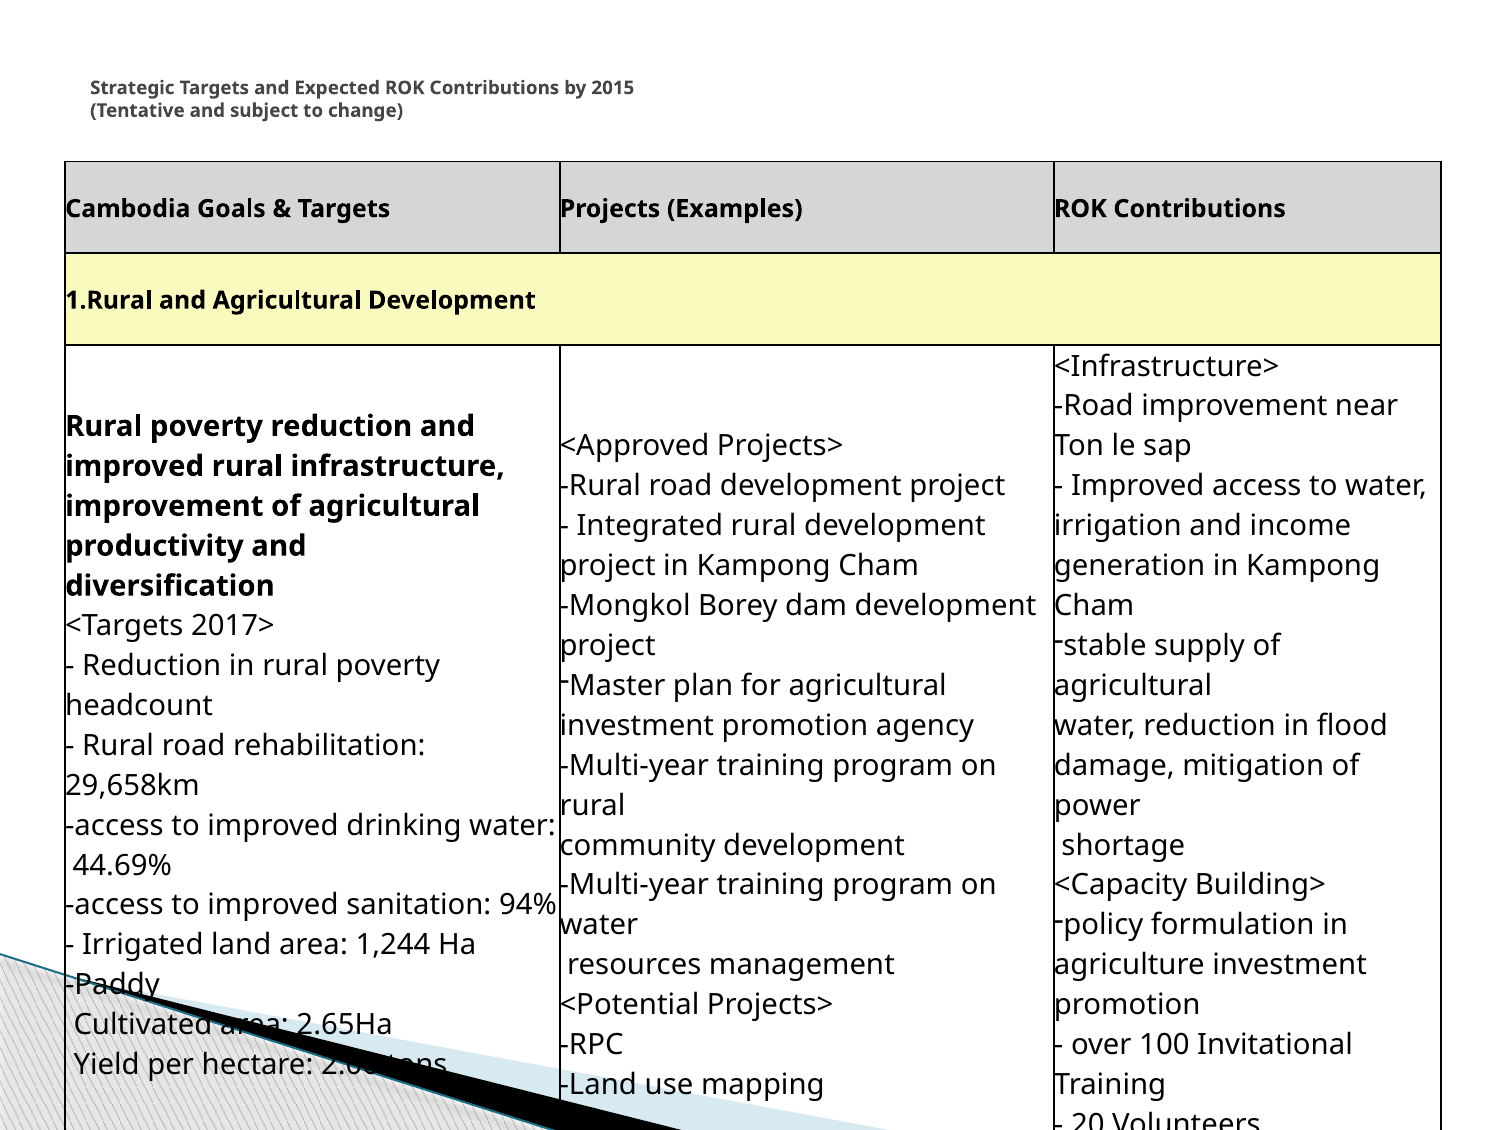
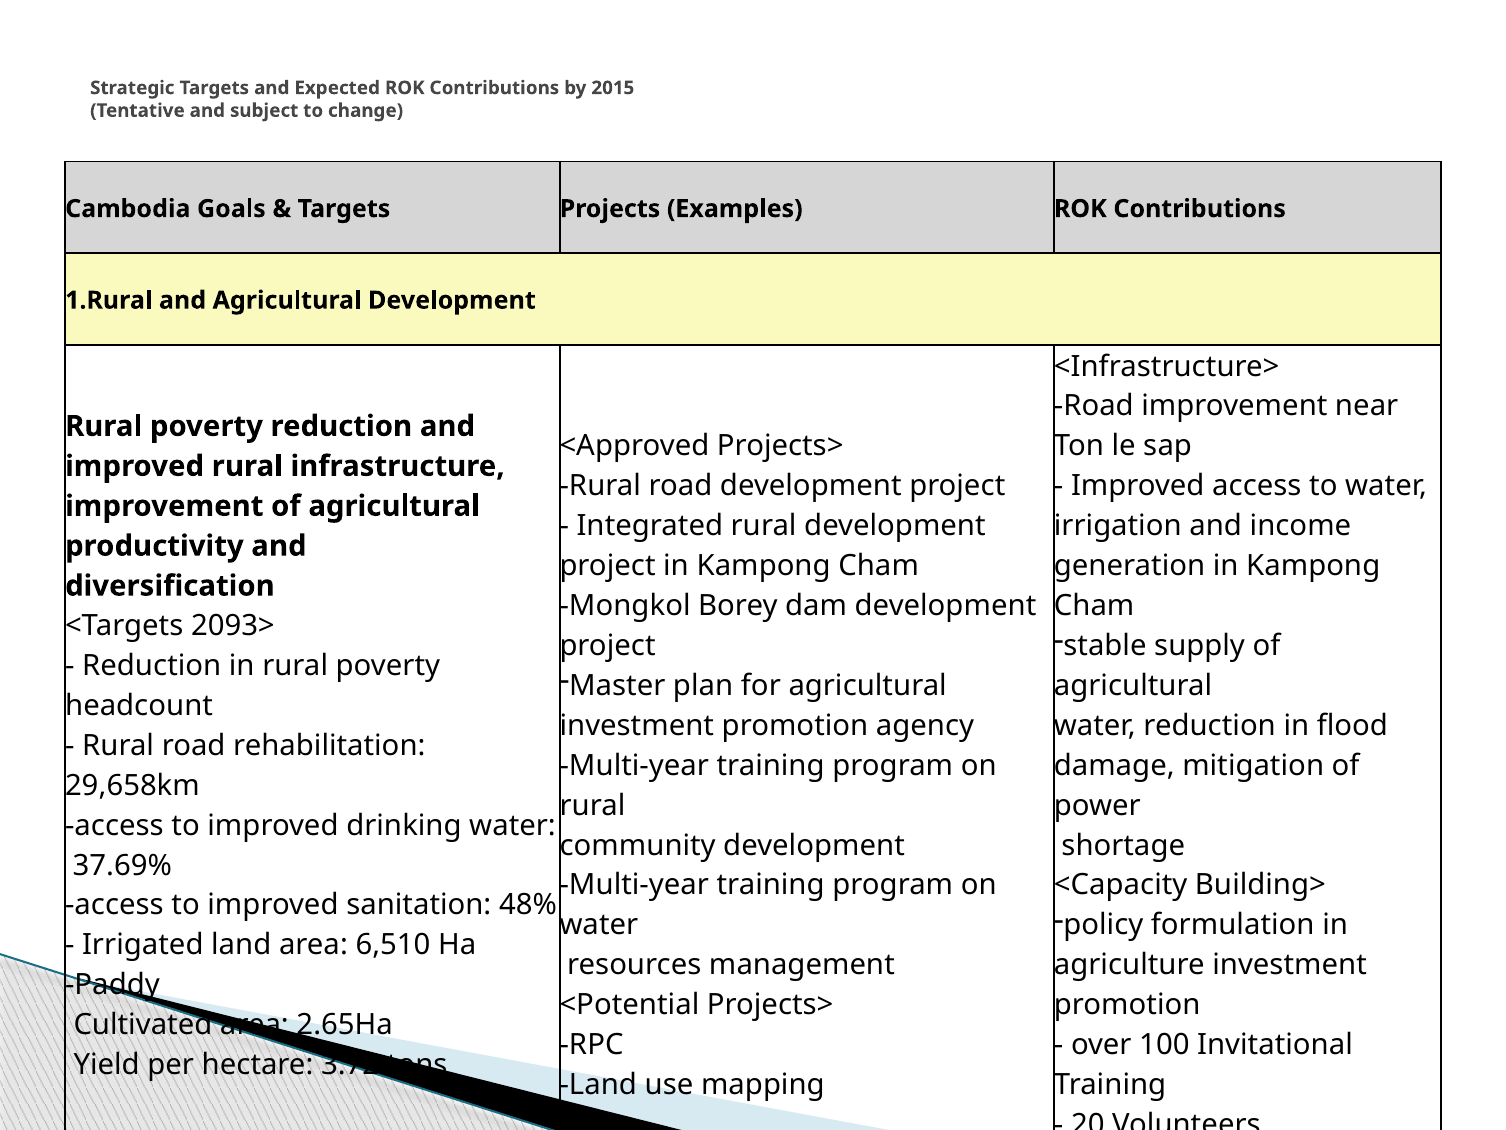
2017>: 2017> -> 2093>
44.69%: 44.69% -> 37.69%
94%: 94% -> 48%
1,244: 1,244 -> 6,510
2.00: 2.00 -> 3.72
